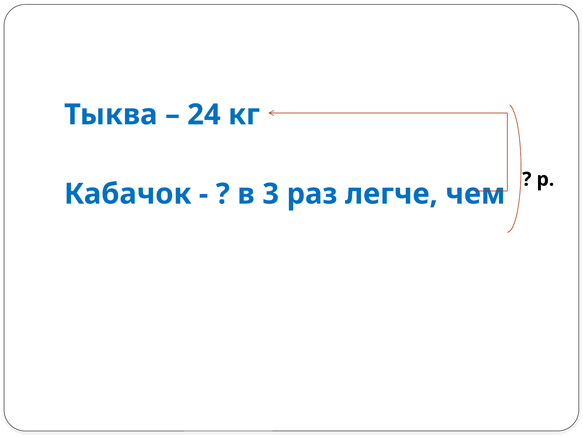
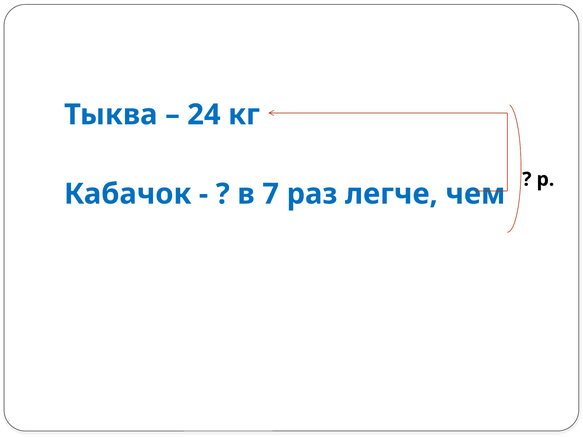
3: 3 -> 7
